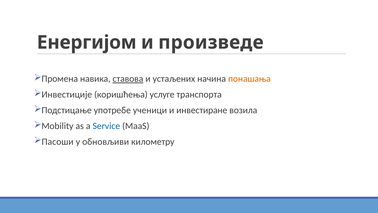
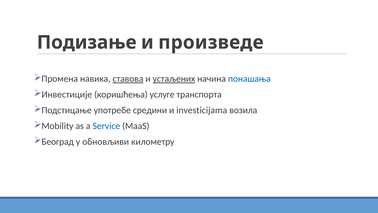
Енергијом: Енергијом -> Подизање
устаљених underline: none -> present
понашања colour: orange -> blue
ученици: ученици -> средини
инвестиране: инвестиране -> investicijama
Пасоши: Пасоши -> Београд
